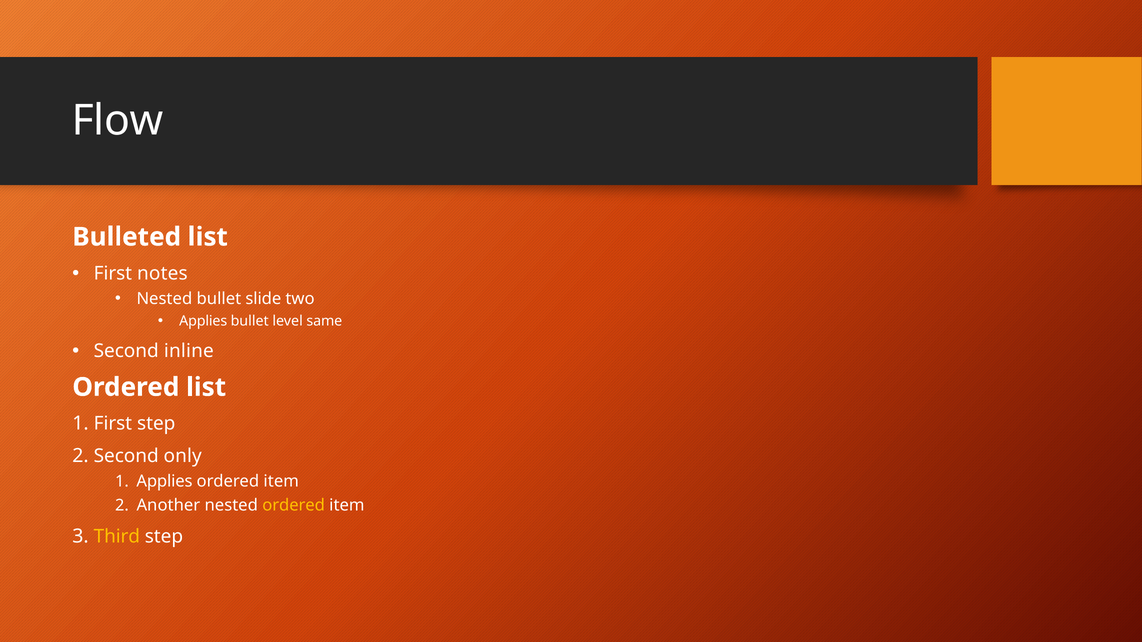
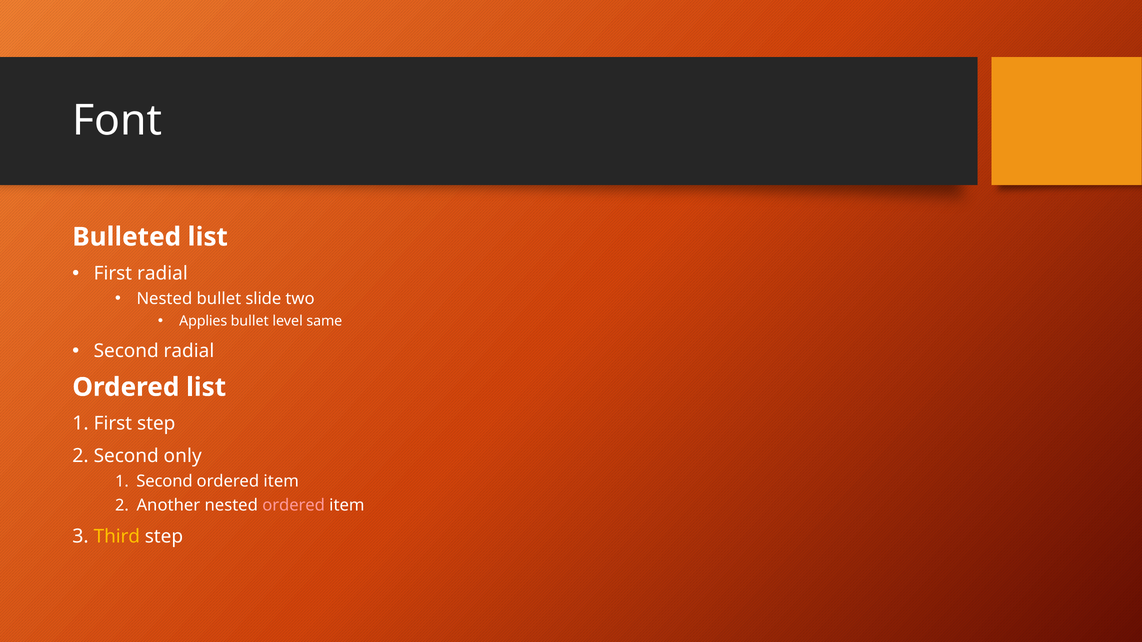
Flow: Flow -> Font
First notes: notes -> radial
Second inline: inline -> radial
Applies at (164, 481): Applies -> Second
ordered at (294, 505) colour: yellow -> pink
